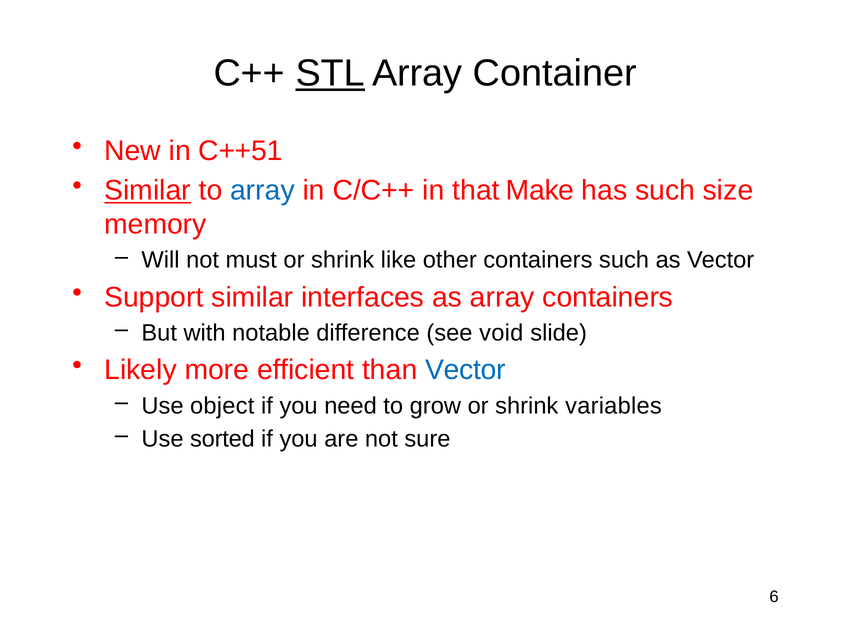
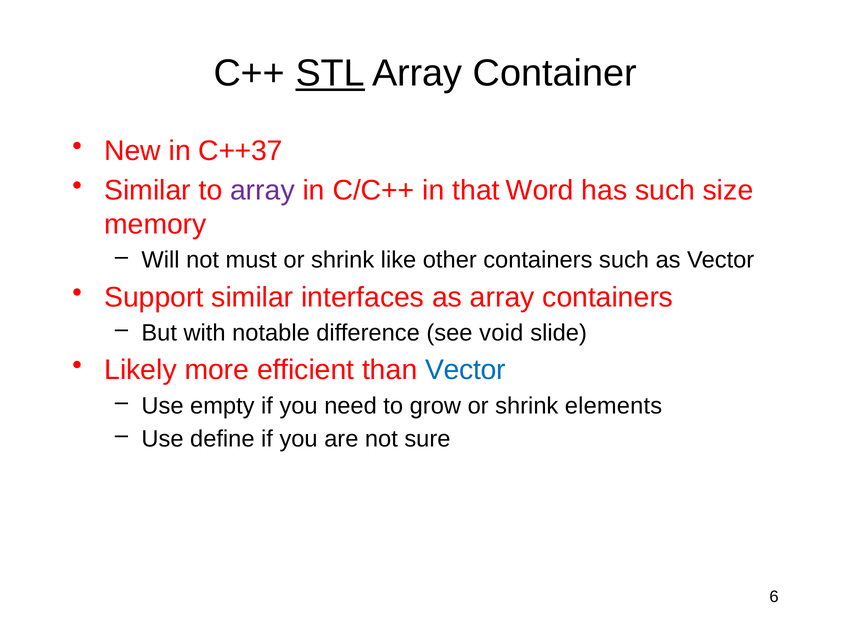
C++51: C++51 -> C++37
Similar at (148, 191) underline: present -> none
array at (263, 191) colour: blue -> purple
Make: Make -> Word
object: object -> empty
variables: variables -> elements
sorted: sorted -> define
